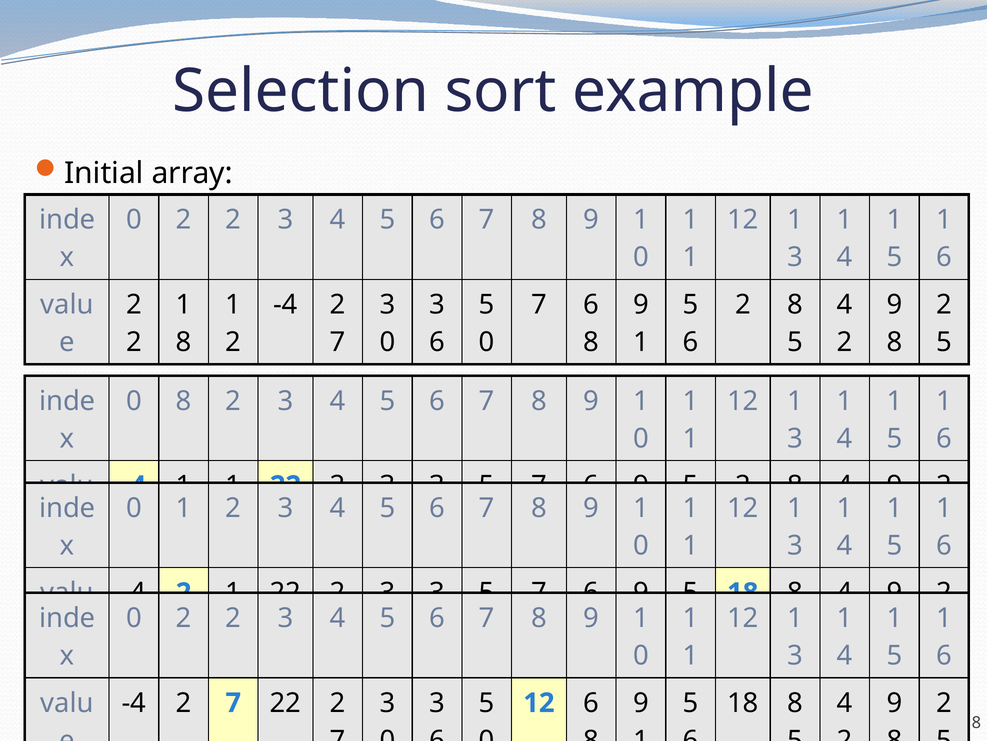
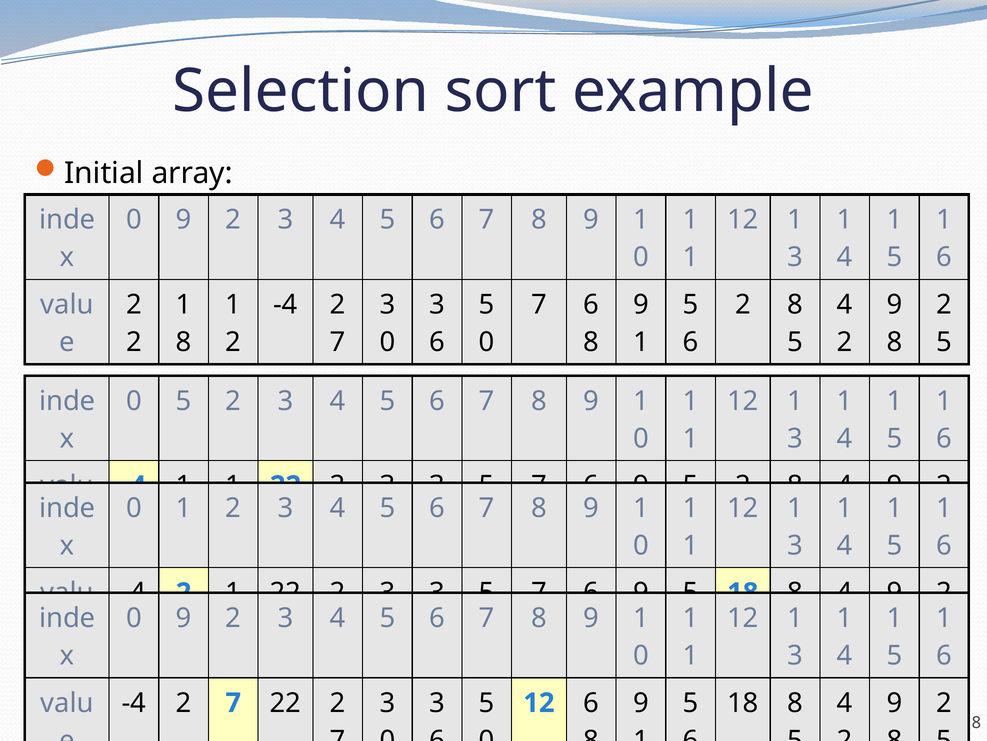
2 at (184, 220): 2 -> 9
0 8: 8 -> 5
2 at (184, 617): 2 -> 9
